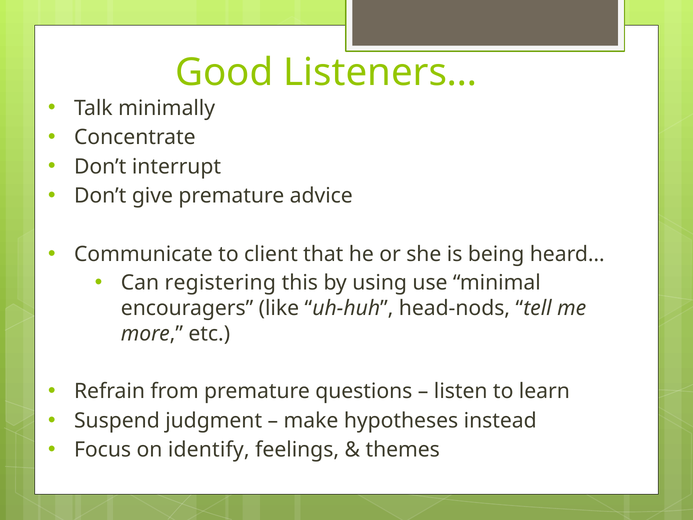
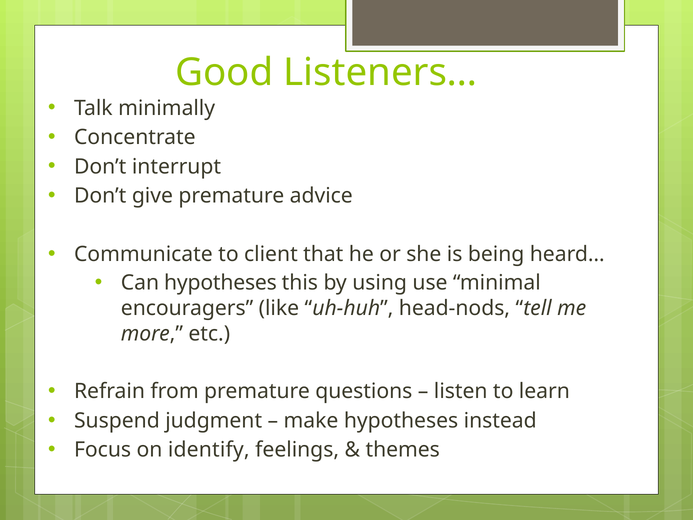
Can registering: registering -> hypotheses
